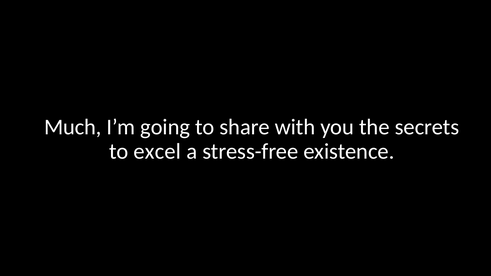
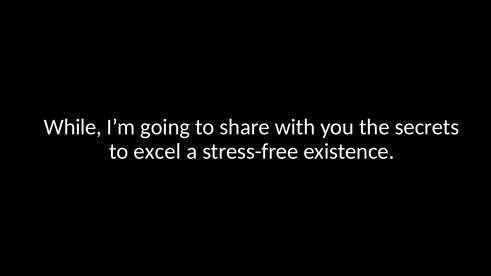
Much: Much -> While
